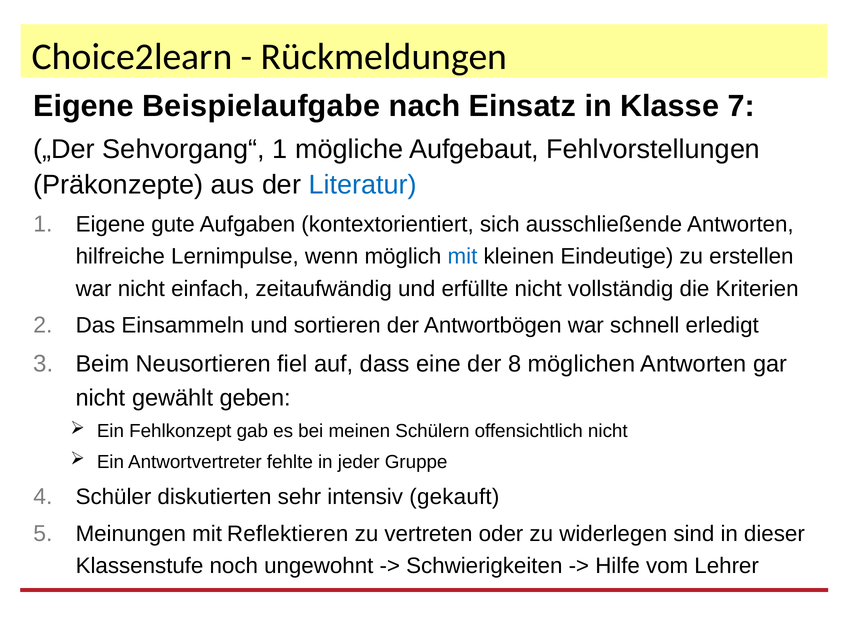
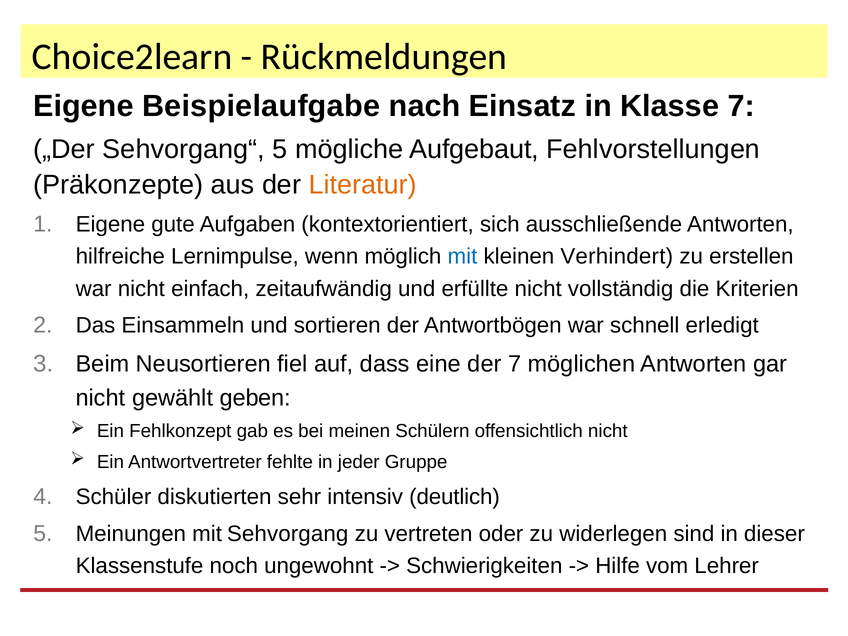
Sehvorgang“ 1: 1 -> 5
Literatur colour: blue -> orange
Eindeutige: Eindeutige -> Verhindert
der 8: 8 -> 7
gekauft: gekauft -> deutlich
Reflektieren: Reflektieren -> Sehvorgang
